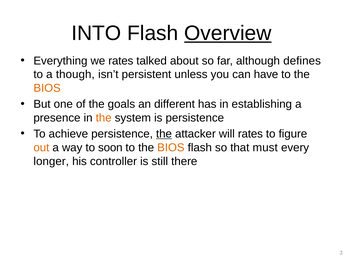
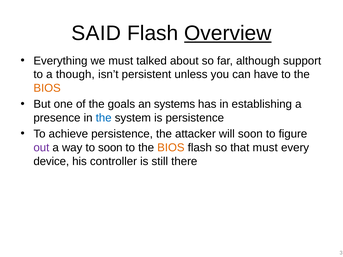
INTO: INTO -> SAID
we rates: rates -> must
defines: defines -> support
different: different -> systems
the at (104, 118) colour: orange -> blue
the at (164, 134) underline: present -> none
will rates: rates -> soon
out colour: orange -> purple
longer: longer -> device
